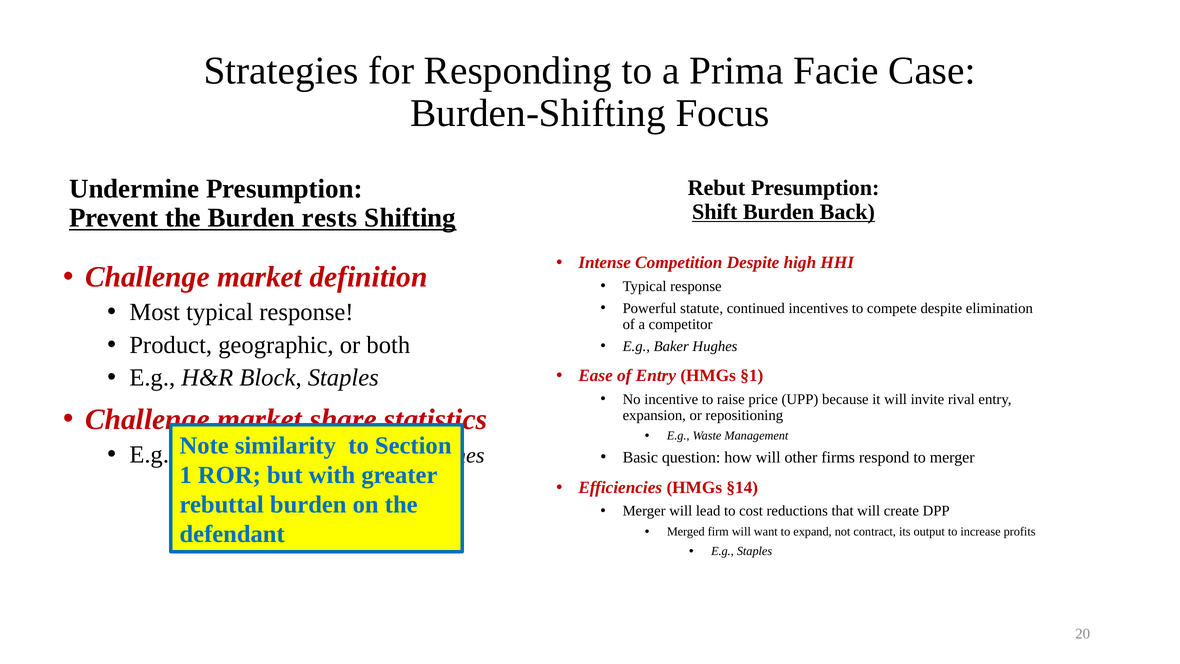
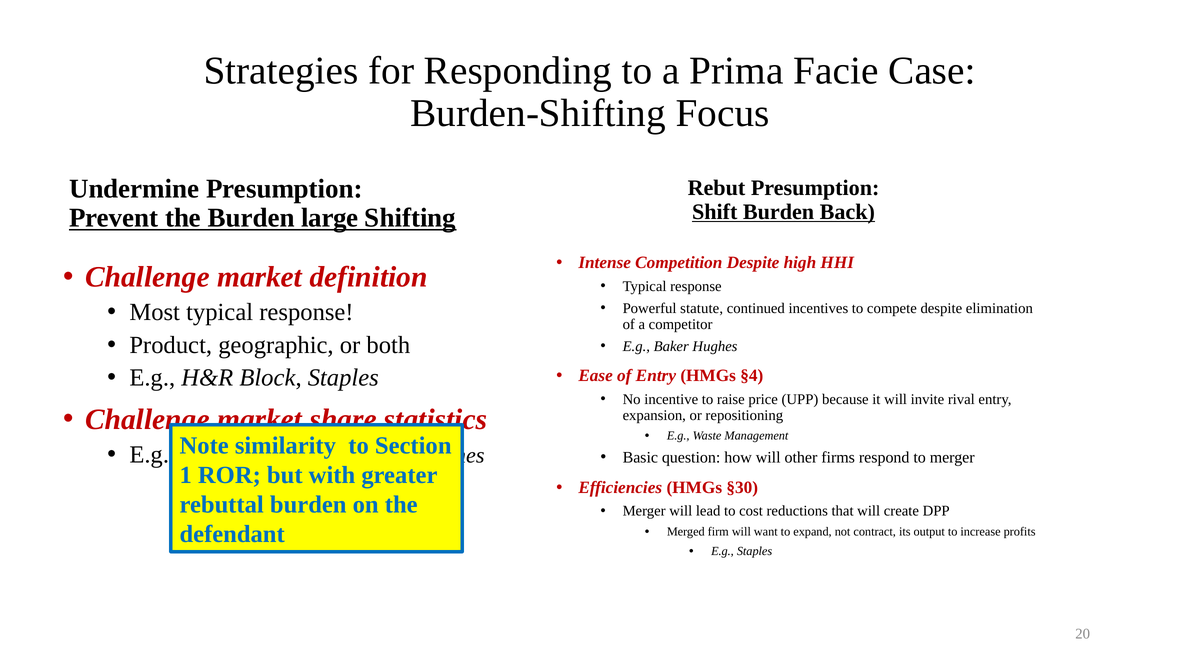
rests: rests -> large
§1: §1 -> §4
§14: §14 -> §30
